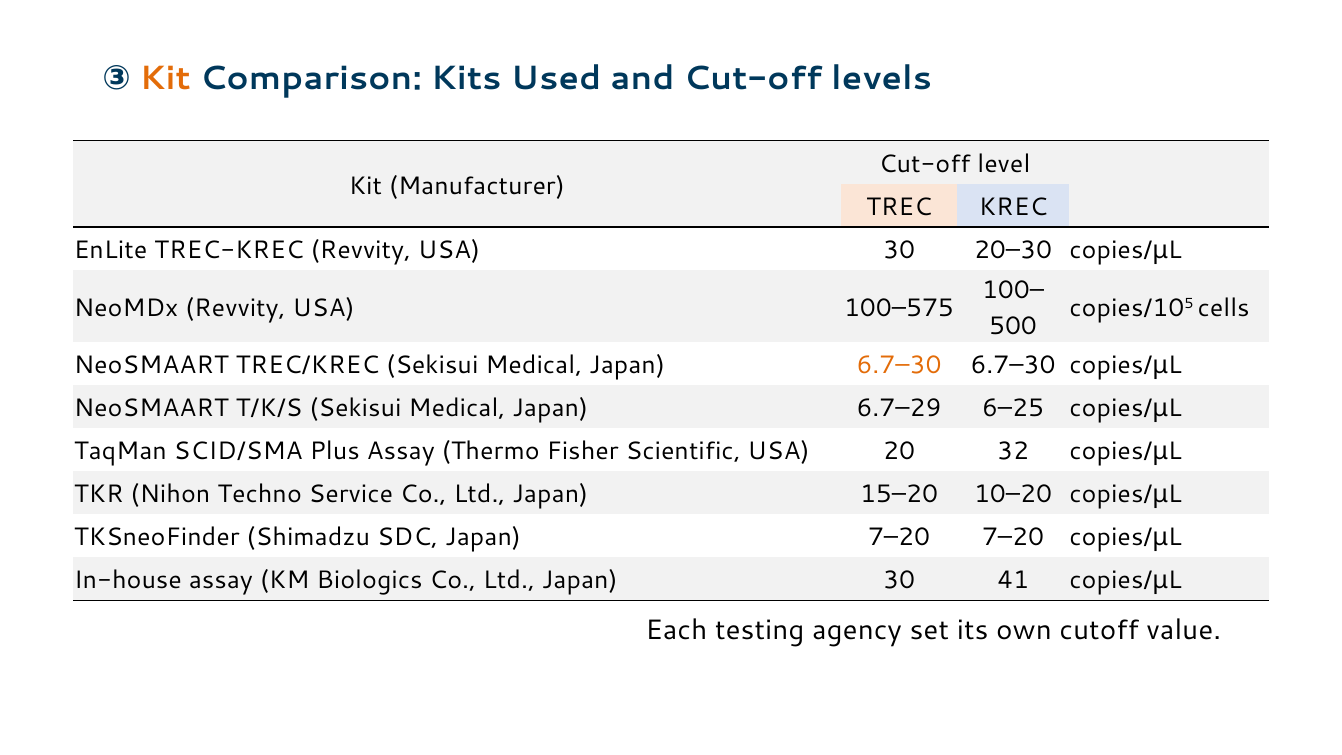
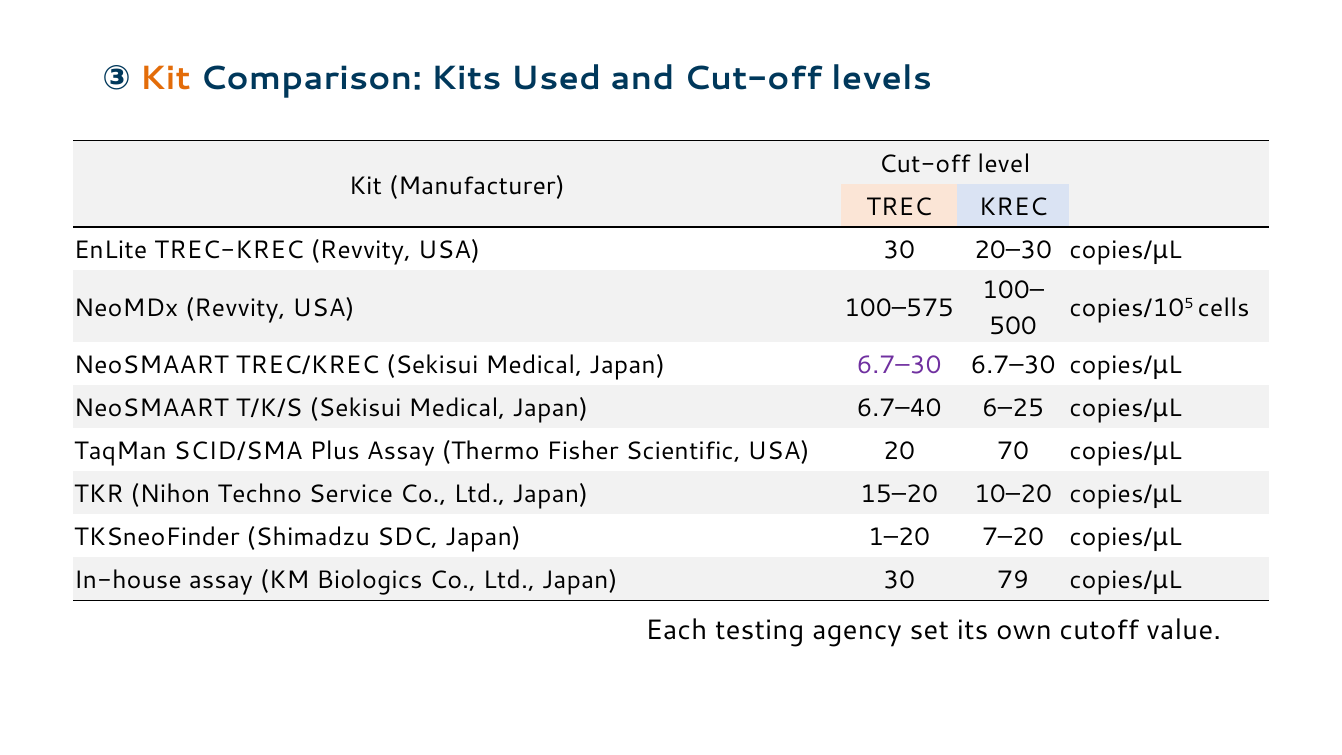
6.7–30 at (899, 365) colour: orange -> purple
6.7–29: 6.7–29 -> 6.7–40
32: 32 -> 70
Japan 7–20: 7–20 -> 1–20
41: 41 -> 79
